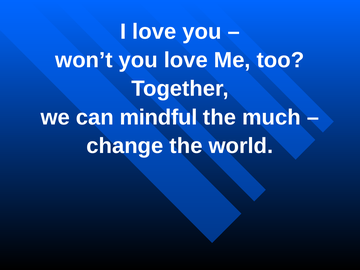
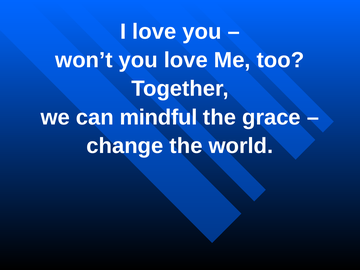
much: much -> grace
